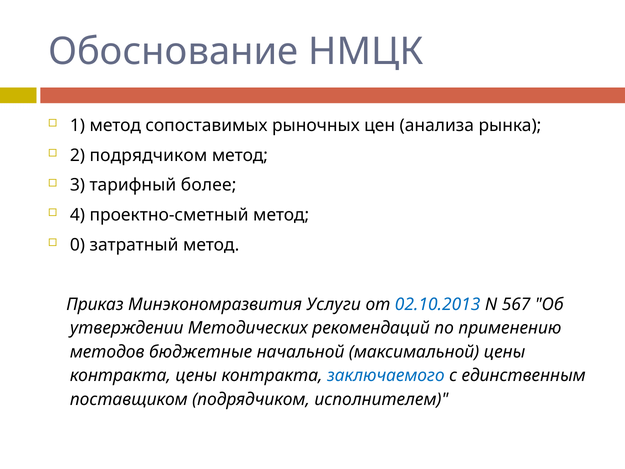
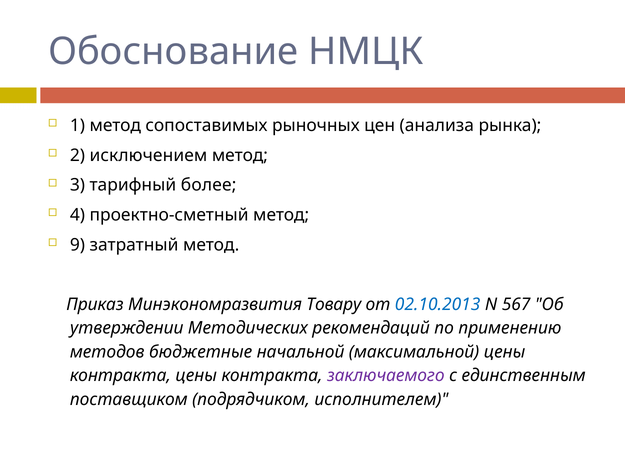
2 подрядчиком: подрядчиком -> исключением
0: 0 -> 9
Услуги: Услуги -> Товару
заключаемого colour: blue -> purple
